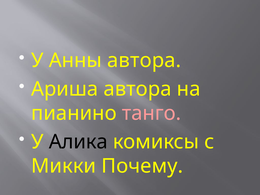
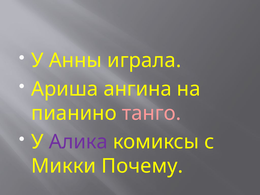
Анны автора: автора -> играла
Ариша автора: автора -> ангина
Алика colour: black -> purple
